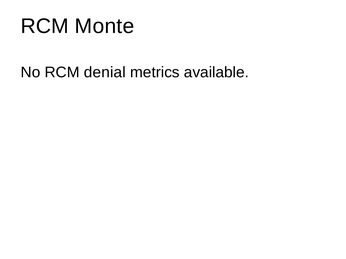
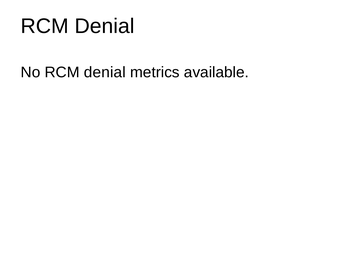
Monte at (105, 26): Monte -> Denial
